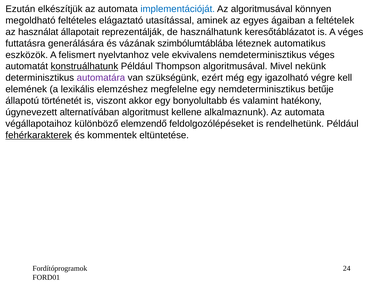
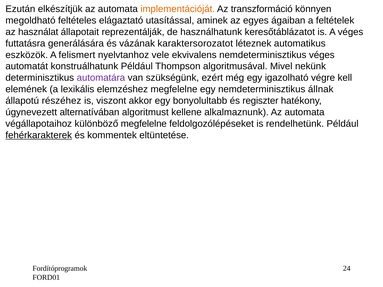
implementációját colour: blue -> orange
Az algoritmusával: algoritmusával -> transzformáció
szimbólumtáblába: szimbólumtáblába -> karaktersorozatot
konstruálhatunk underline: present -> none
betűje: betűje -> állnak
történetét: történetét -> részéhez
valamint: valamint -> regiszter
különböző elemzendő: elemzendő -> megfelelne
